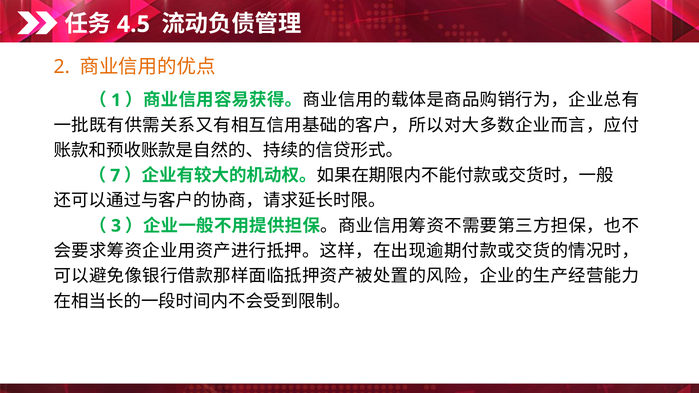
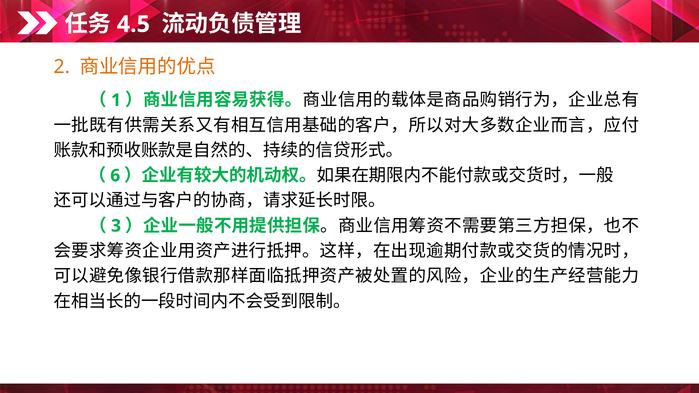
7: 7 -> 6
